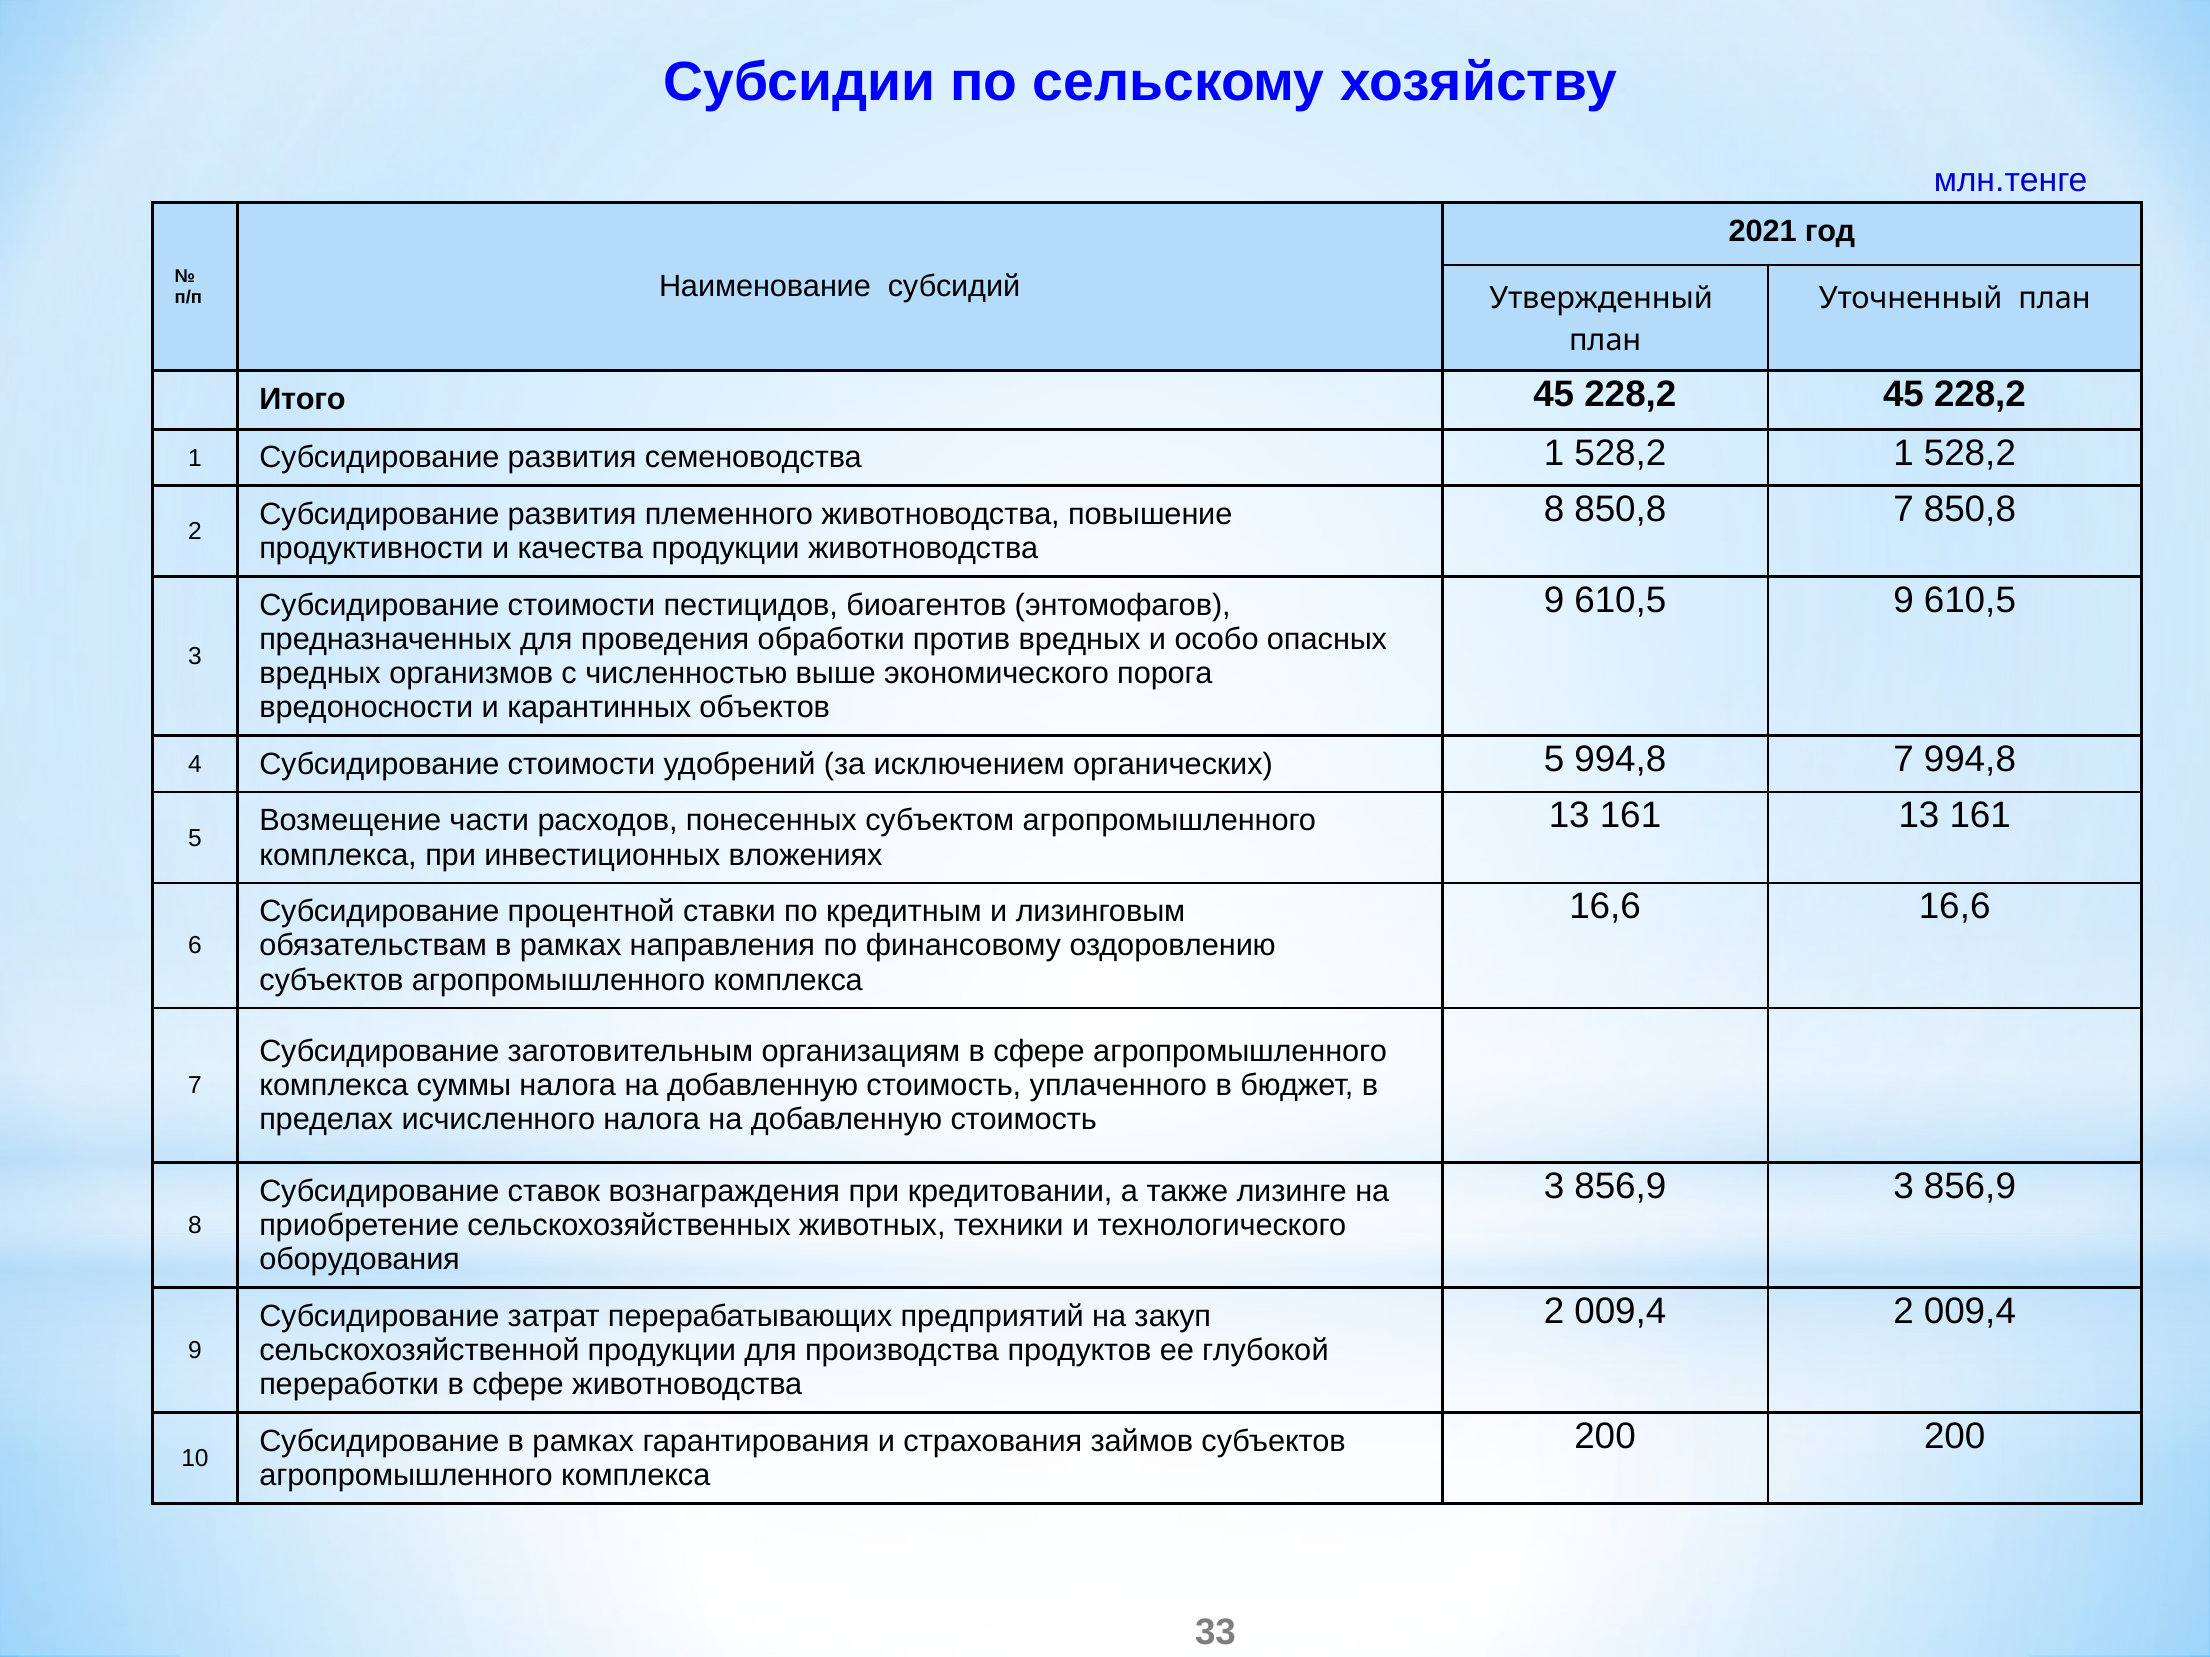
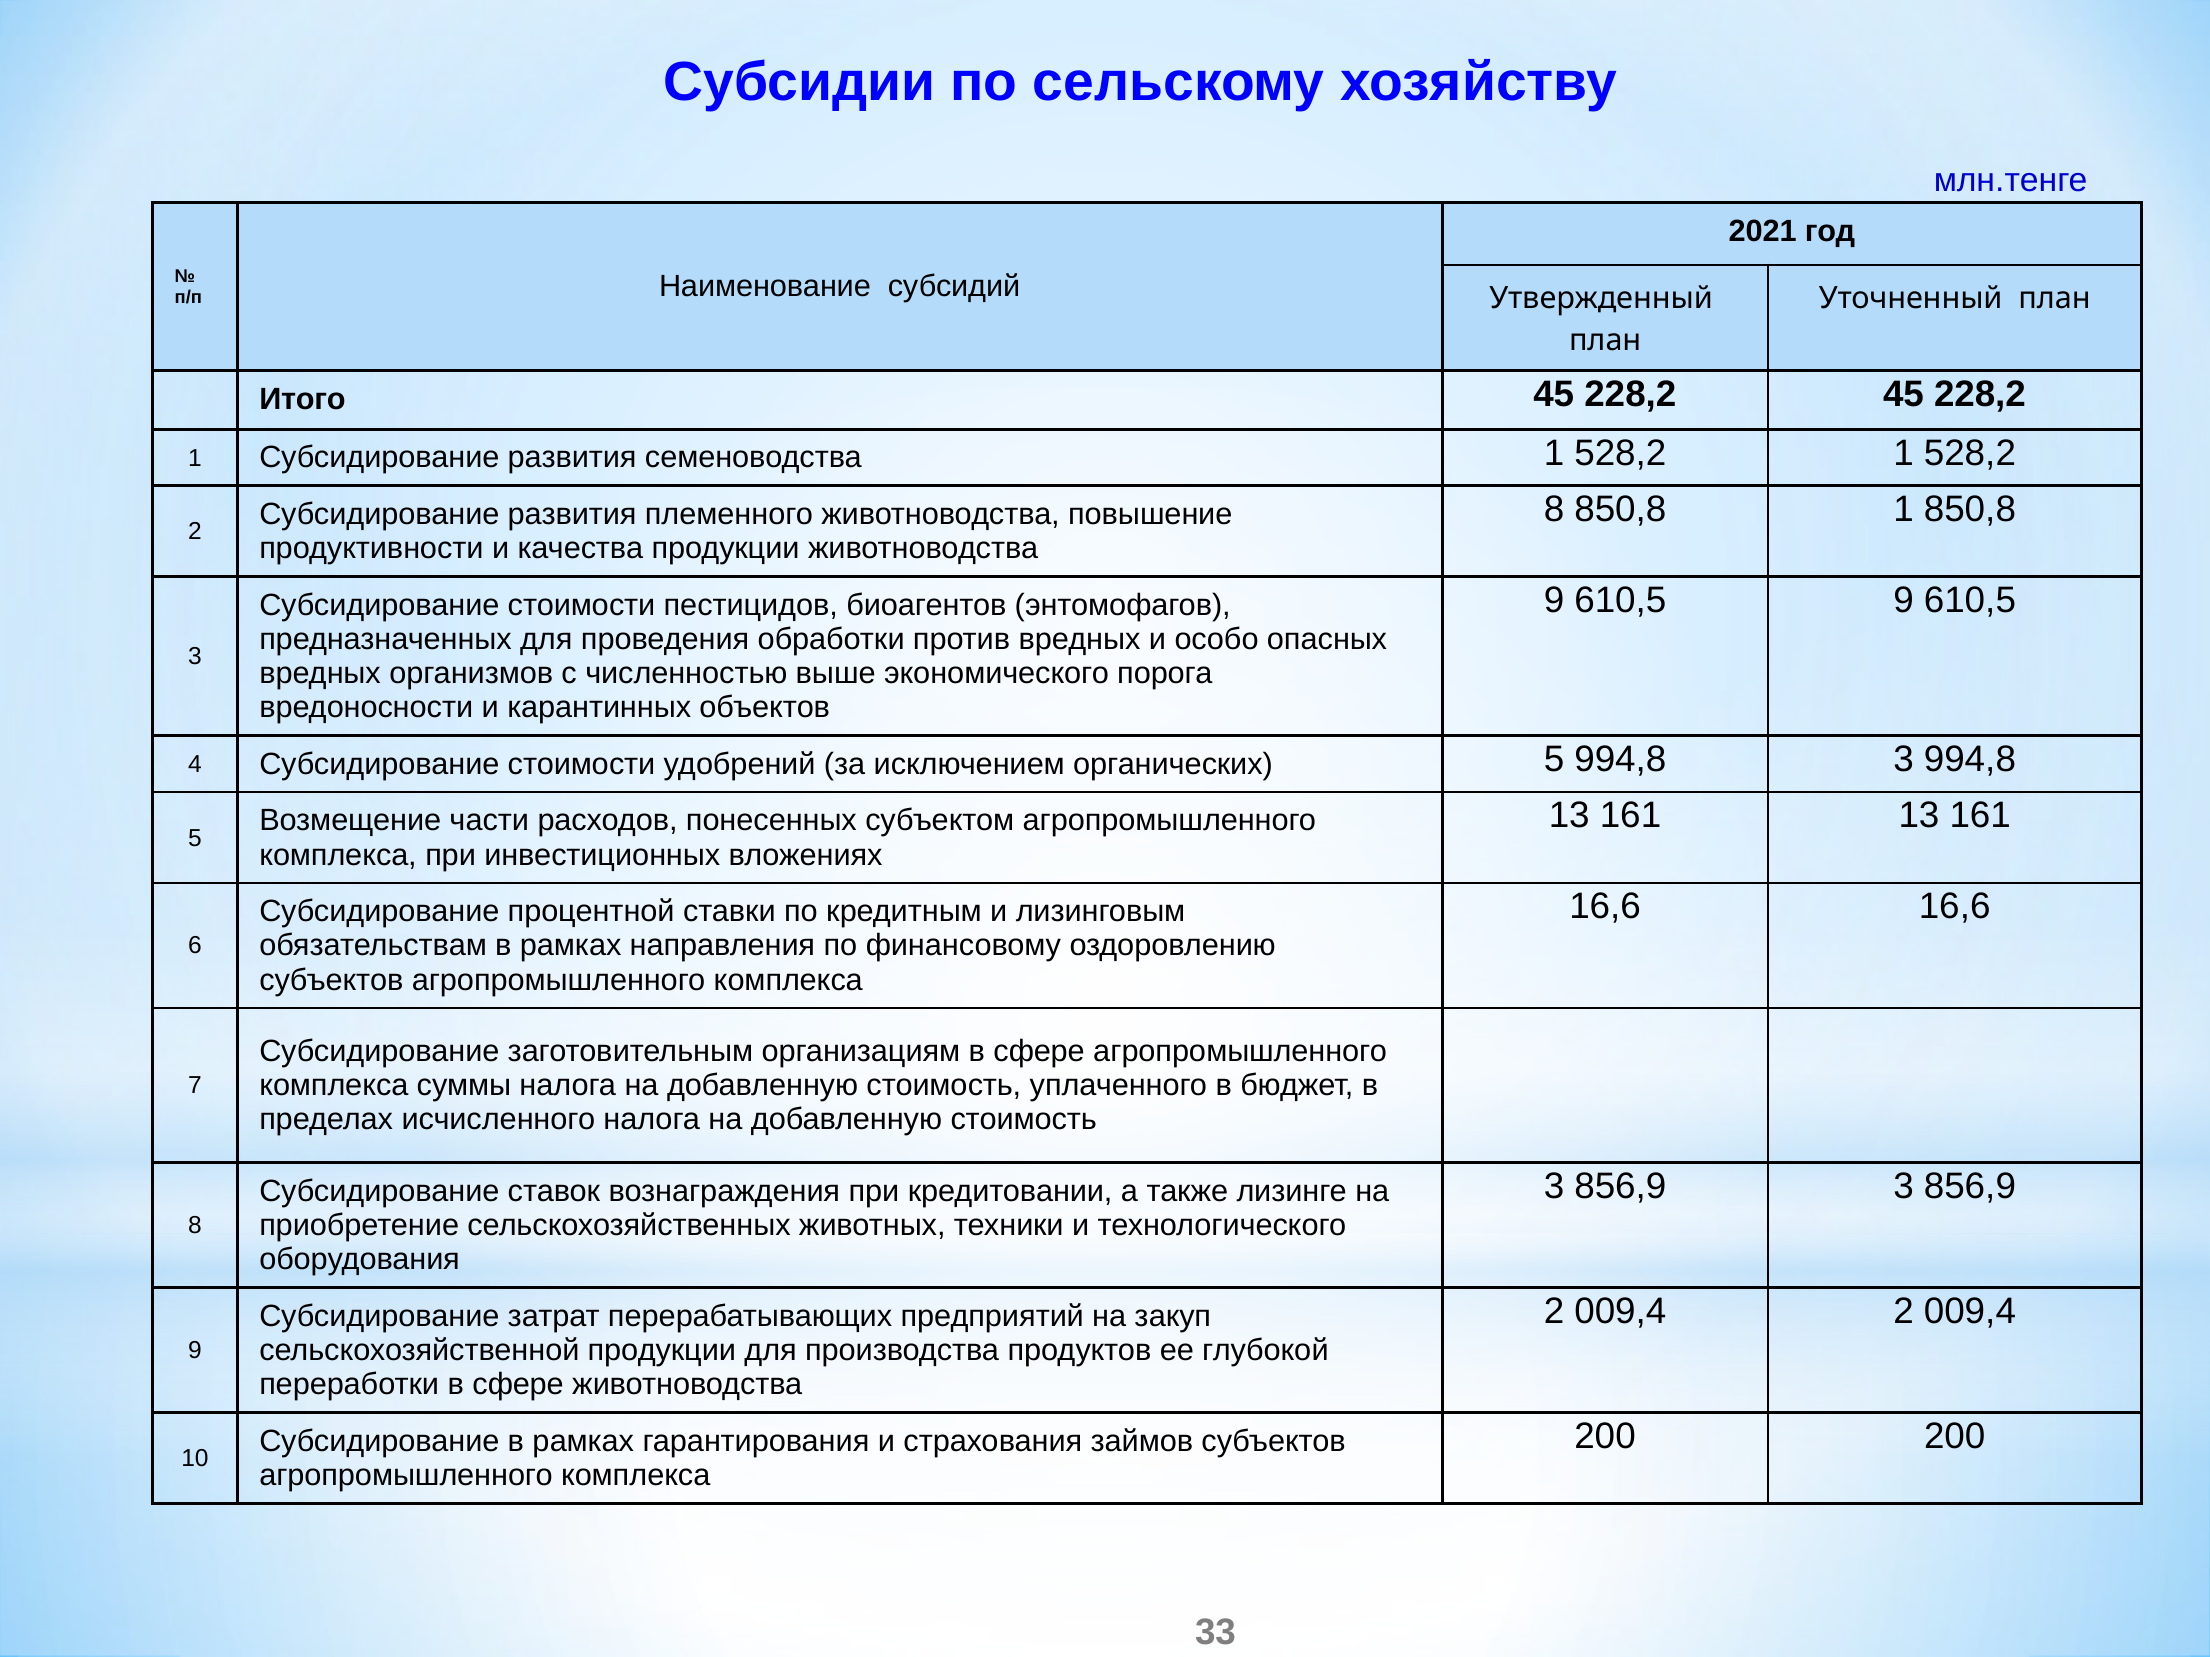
850,8 7: 7 -> 1
994,8 7: 7 -> 3
